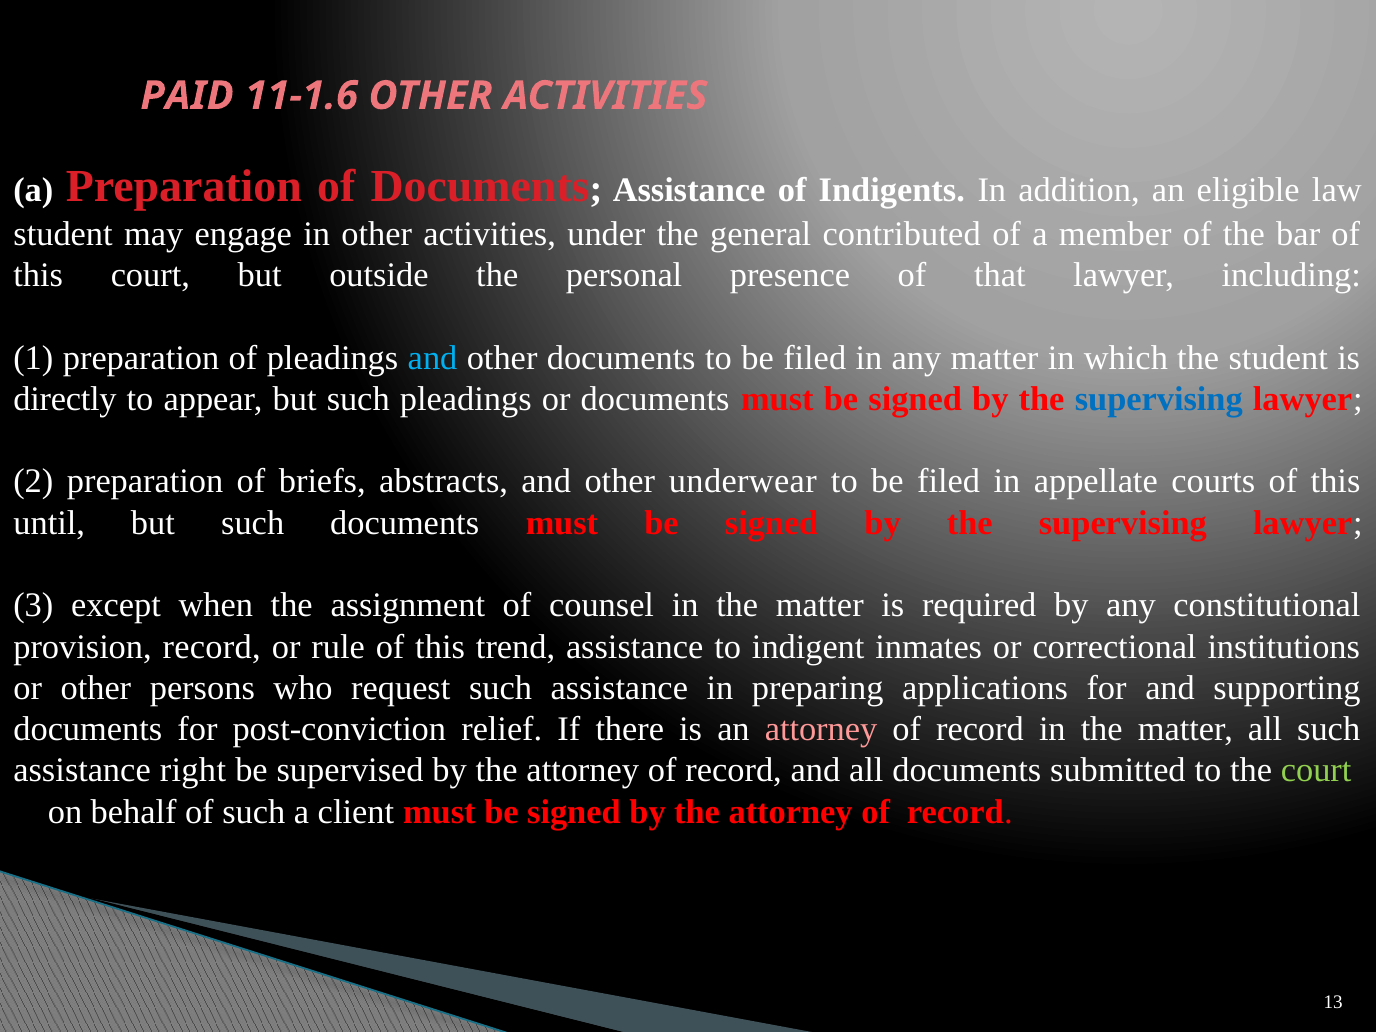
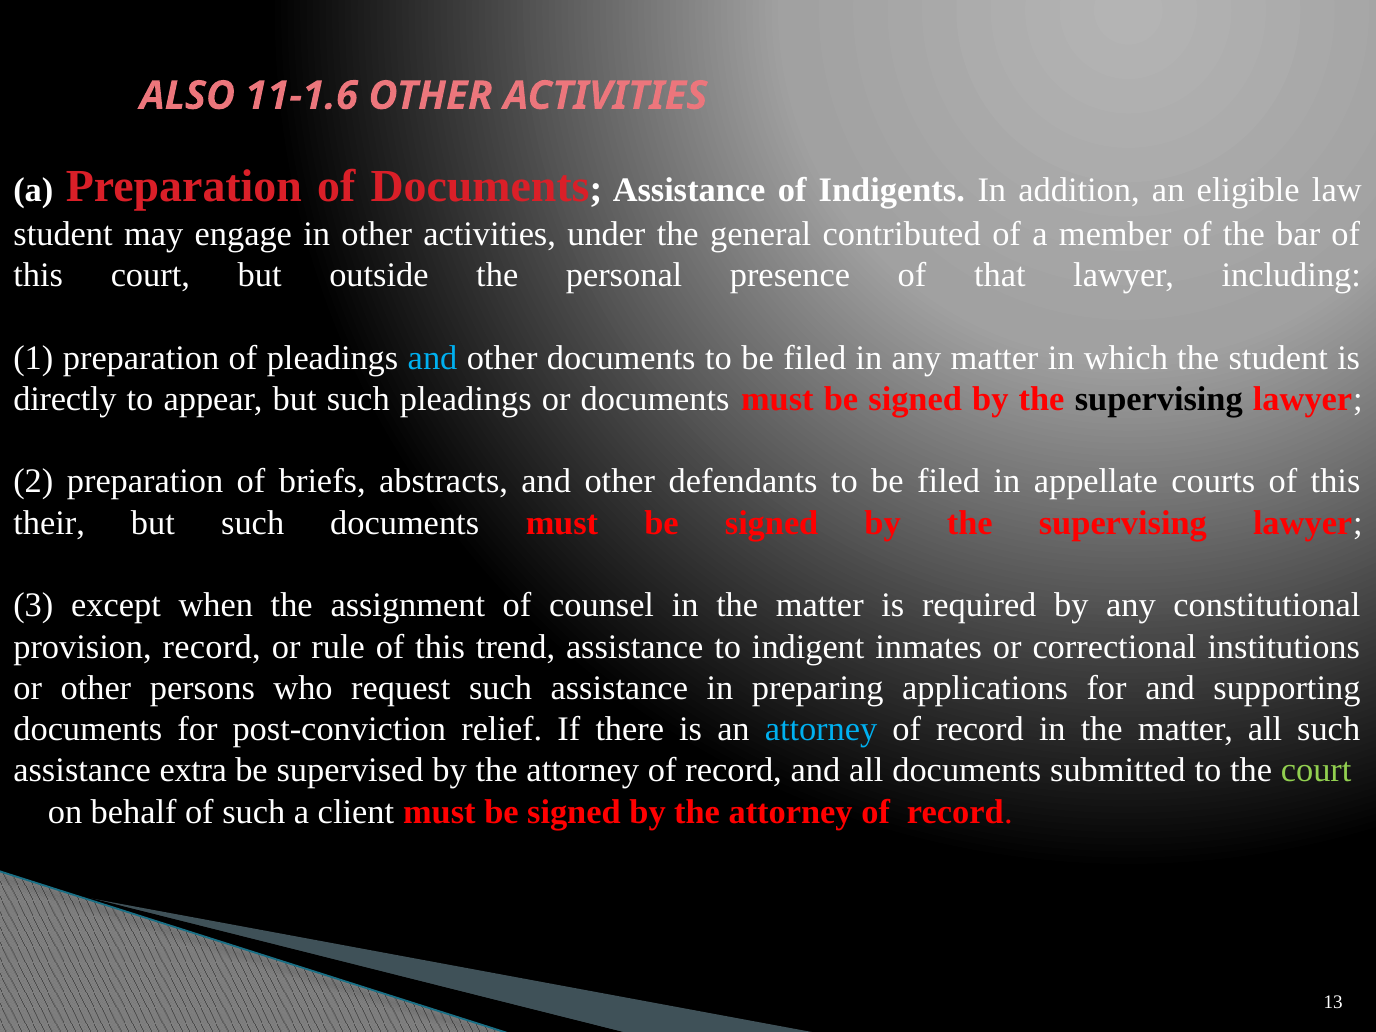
PAID: PAID -> ALSO
supervising at (1159, 399) colour: blue -> black
underwear: underwear -> defendants
until: until -> their
attorney at (821, 729) colour: pink -> light blue
right: right -> extra
